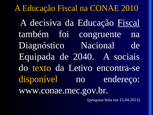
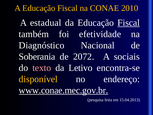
decisiva: decisiva -> estadual
congruente: congruente -> efetividade
Equipada: Equipada -> Soberania
2040: 2040 -> 2072
texto colour: yellow -> pink
www.conae.mec.gov.br underline: none -> present
